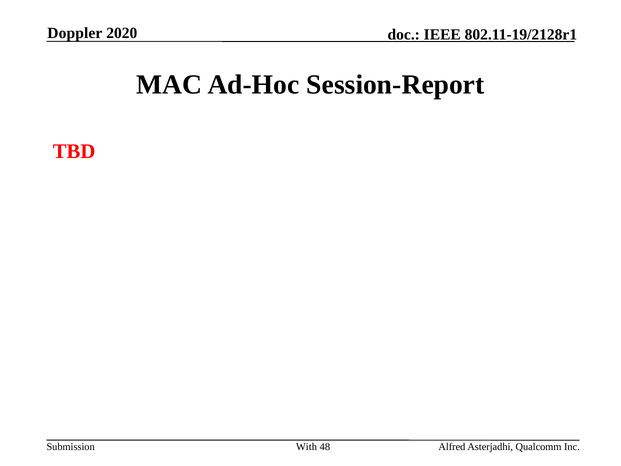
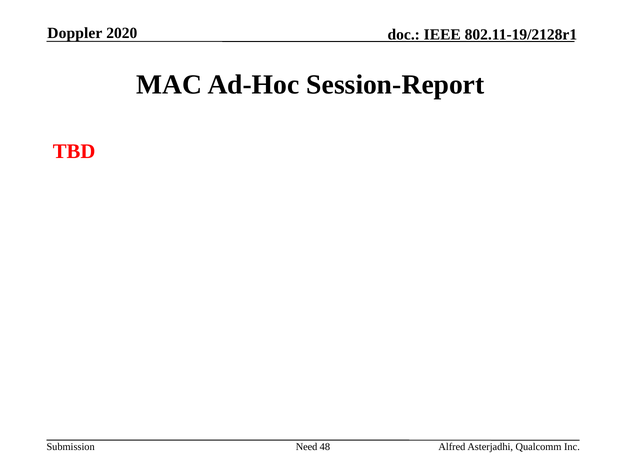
With: With -> Need
